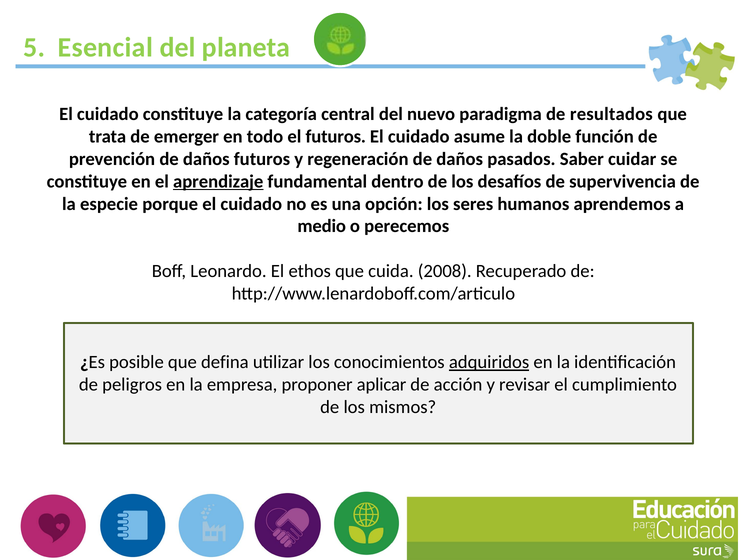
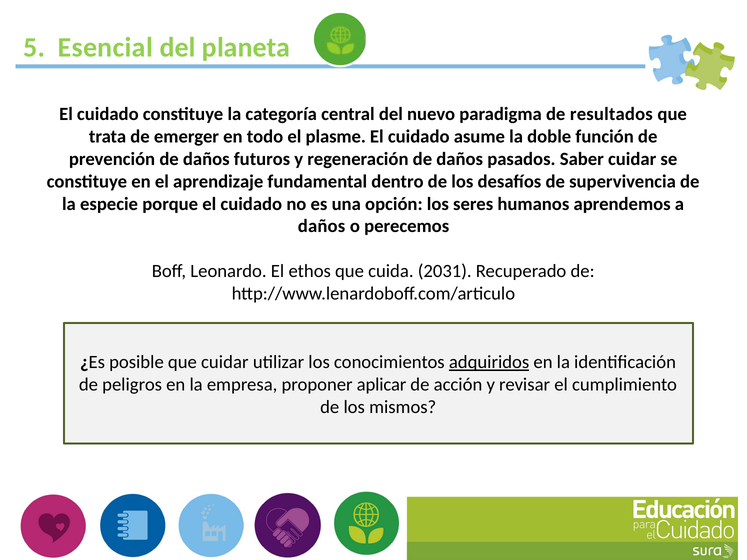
el futuros: futuros -> plasme
aprendizaje underline: present -> none
medio at (322, 226): medio -> daños
2008: 2008 -> 2031
que defina: defina -> cuidar
